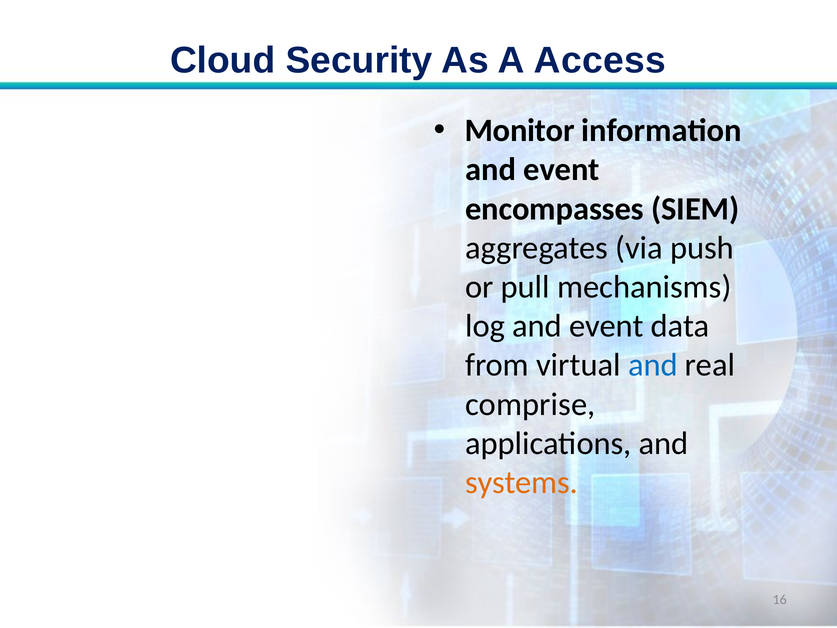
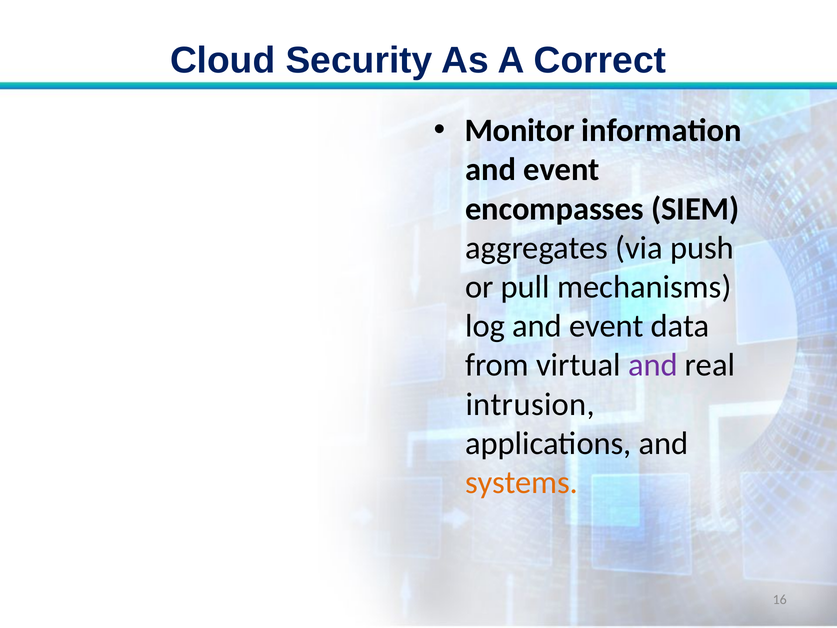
Access: Access -> Correct
and at (653, 365) colour: blue -> purple
comprise: comprise -> intrusion
